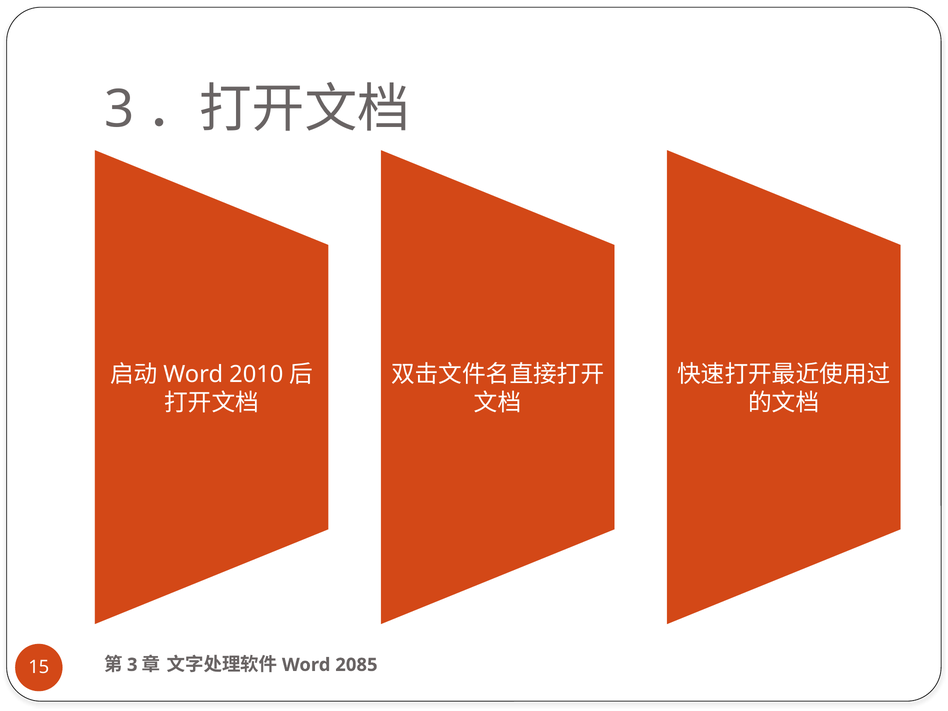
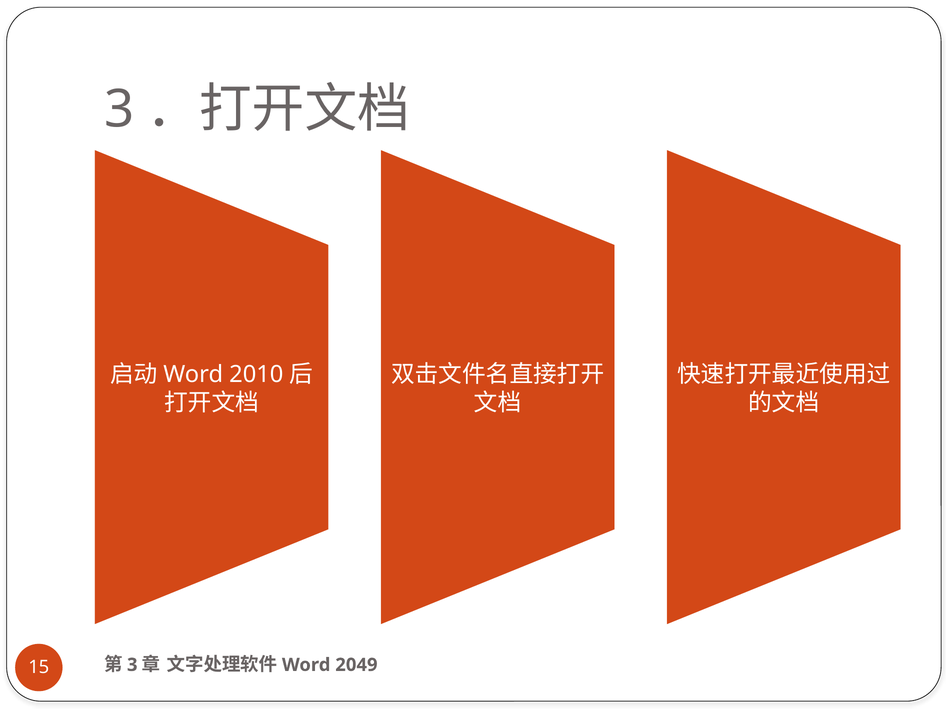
2085: 2085 -> 2049
